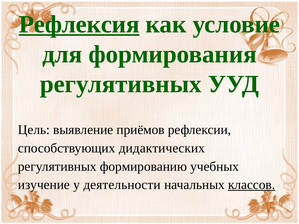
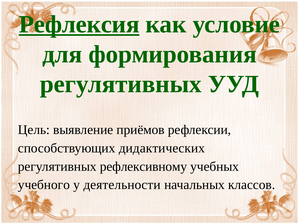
формированию: формированию -> рефлексивному
изучение: изучение -> учебного
классов underline: present -> none
